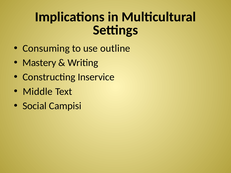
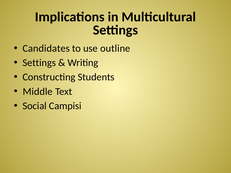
Consuming: Consuming -> Candidates
Mastery at (39, 63): Mastery -> Settings
Inservice: Inservice -> Students
